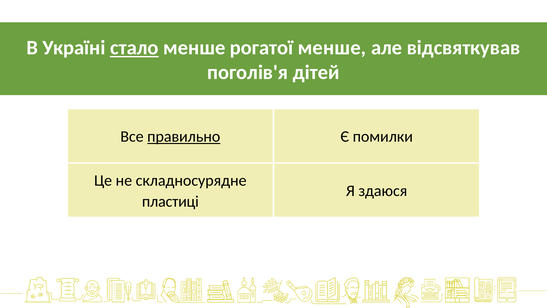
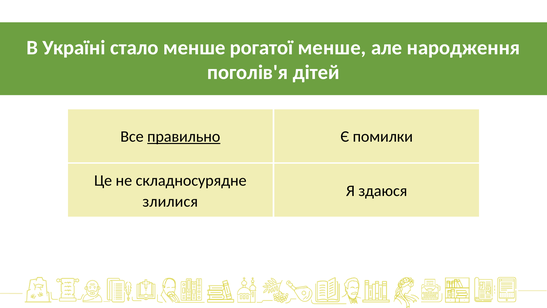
стало underline: present -> none
відсвяткував: відсвяткував -> народження
пластиці: пластиці -> злилися
